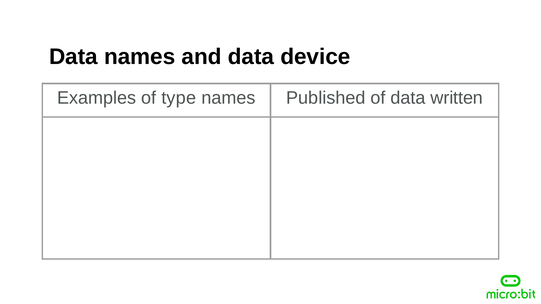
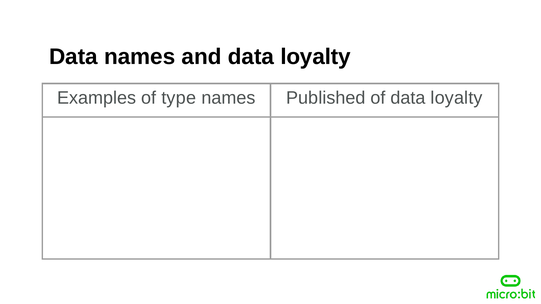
and data device: device -> loyalty
of data written: written -> loyalty
